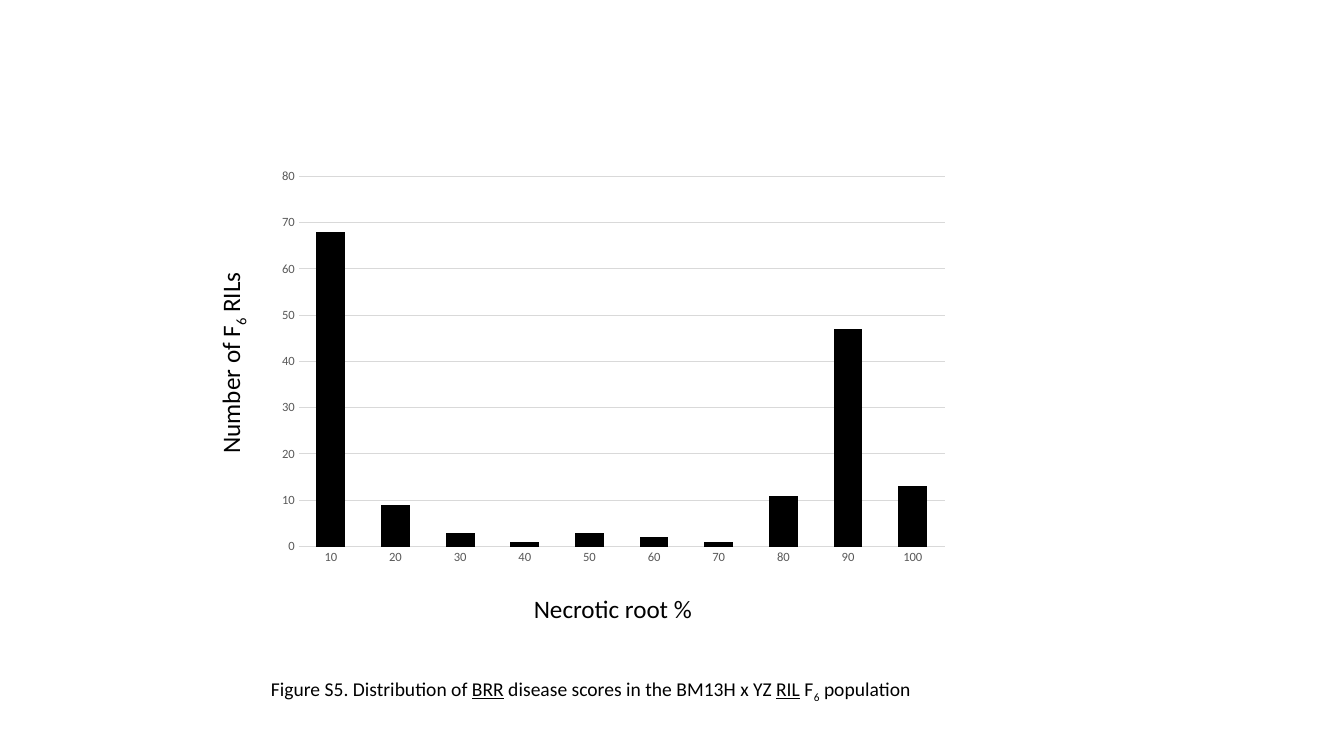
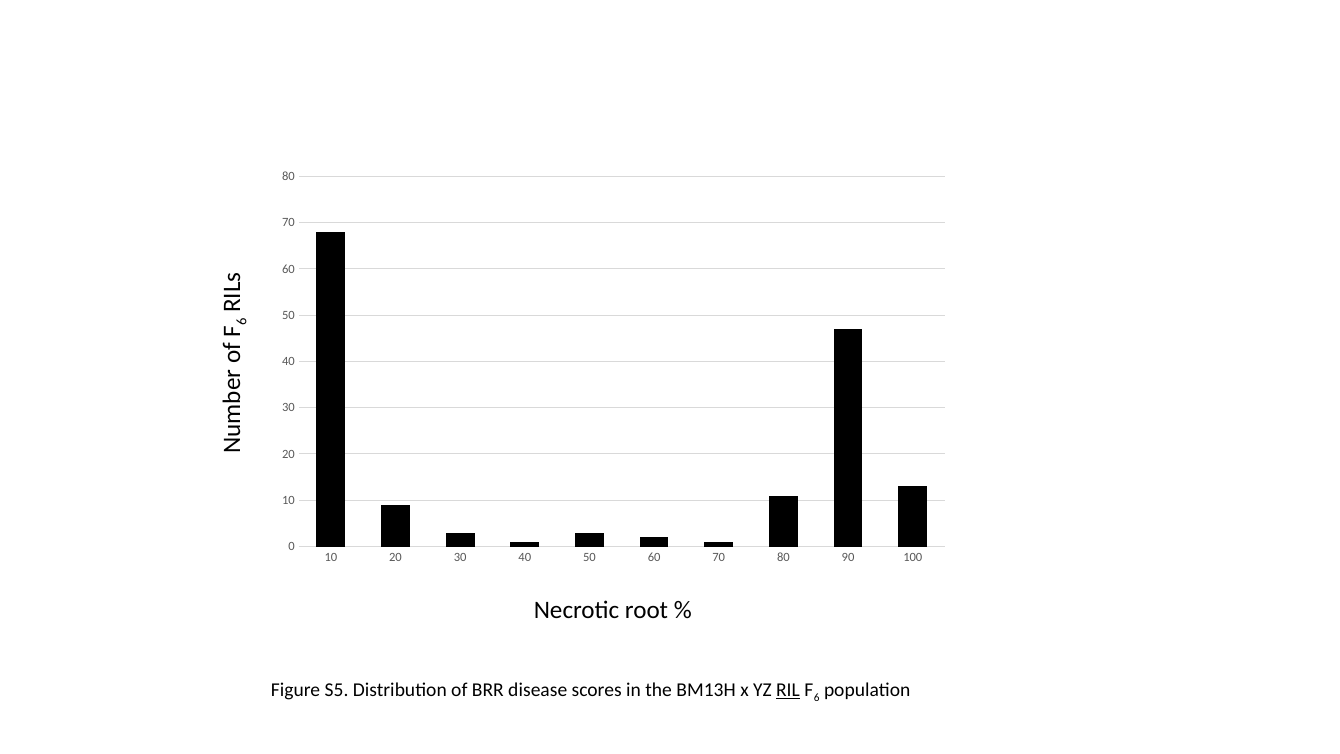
BRR underline: present -> none
